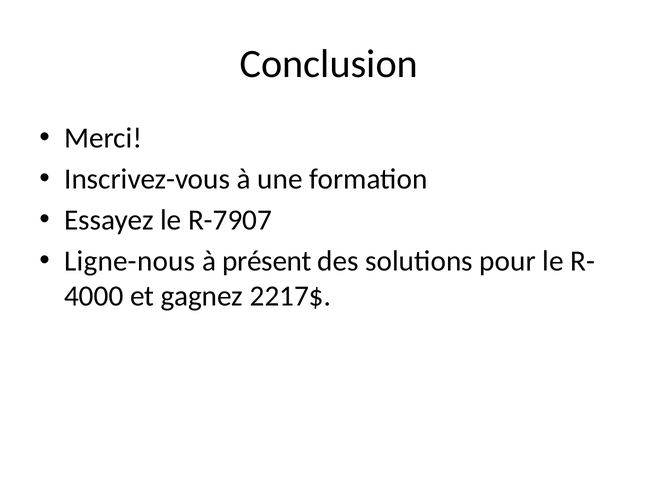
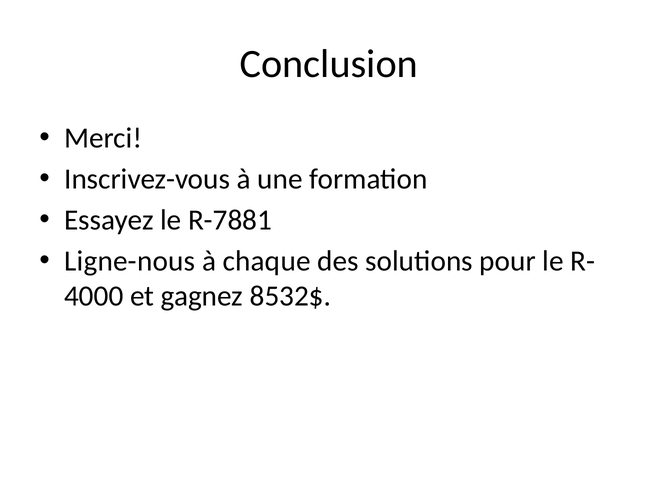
R-7907: R-7907 -> R-7881
présent: présent -> chaque
2217$: 2217$ -> 8532$
